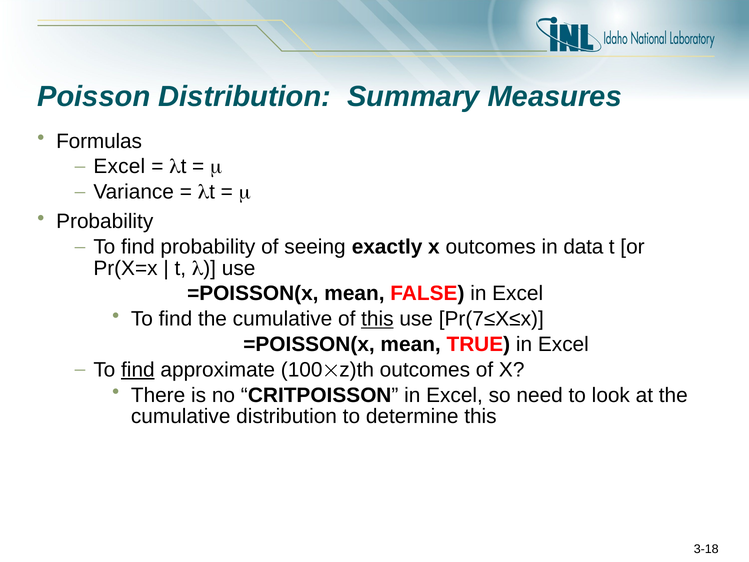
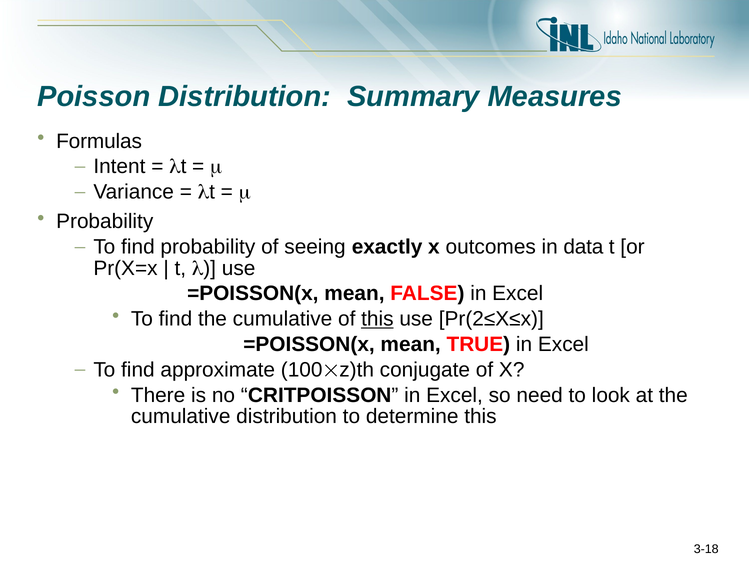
Excel at (119, 166): Excel -> Intent
Pr(7≤X≤x: Pr(7≤X≤x -> Pr(2≤X≤x
find at (138, 370) underline: present -> none
outcomes at (425, 370): outcomes -> conjugate
